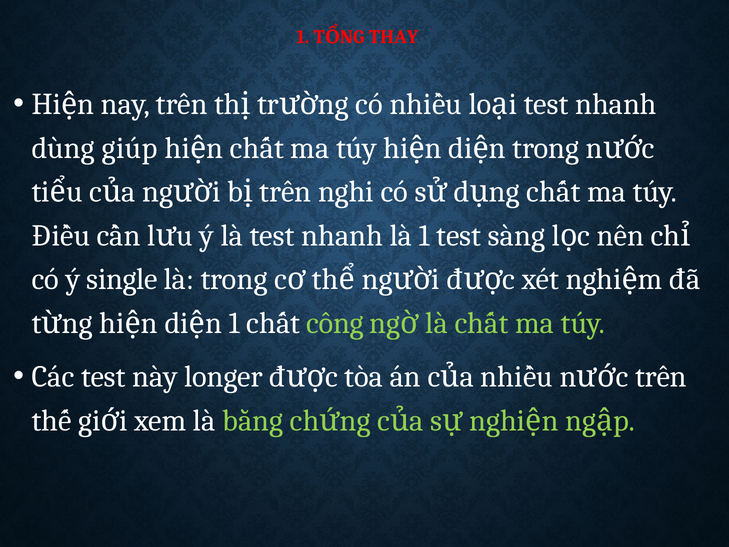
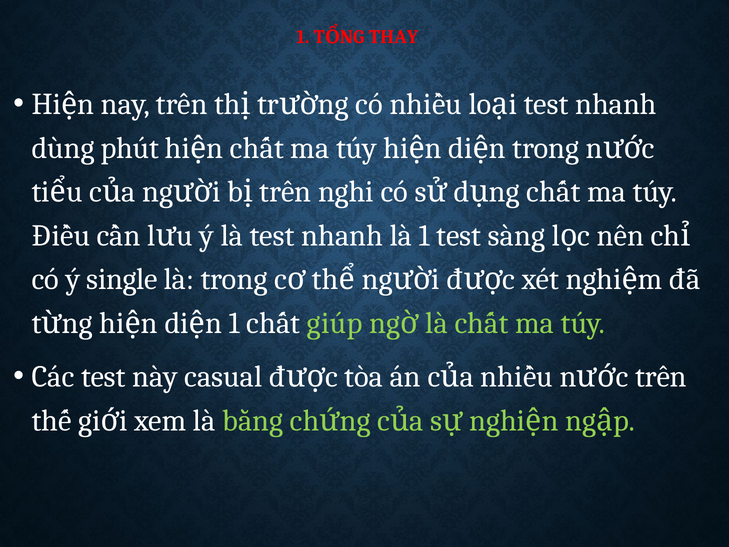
giúp: giúp -> phút
công: công -> giúp
longer: longer -> casual
